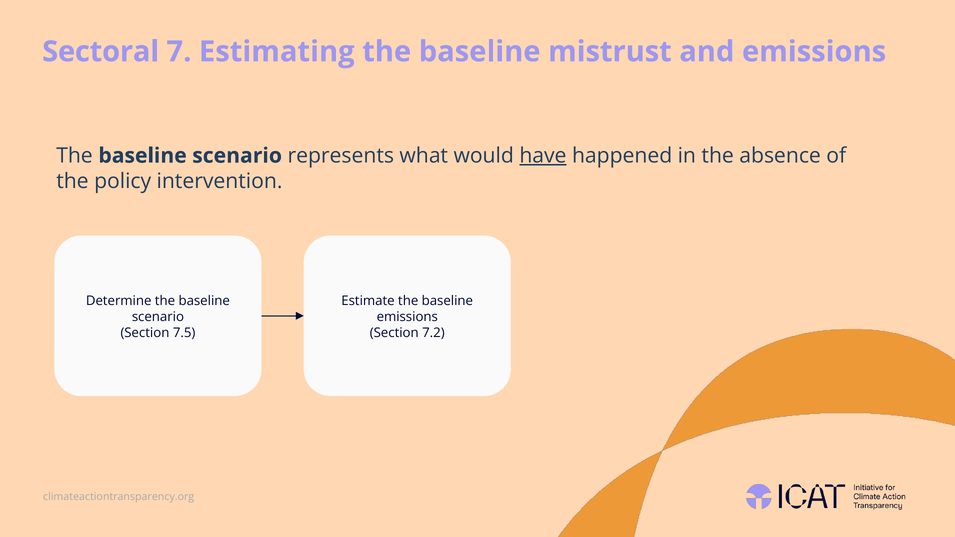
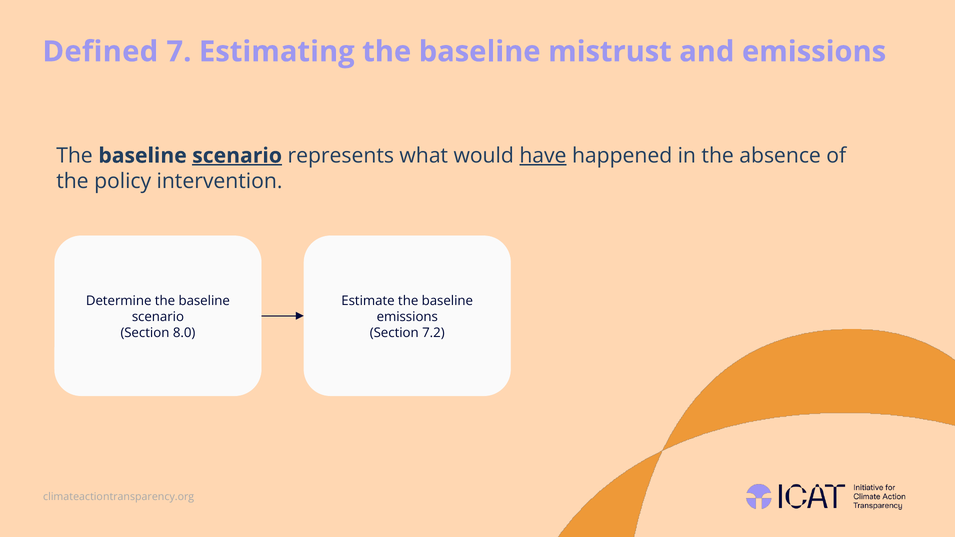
Sectoral: Sectoral -> Defined
scenario at (237, 156) underline: none -> present
7.5: 7.5 -> 8.0
